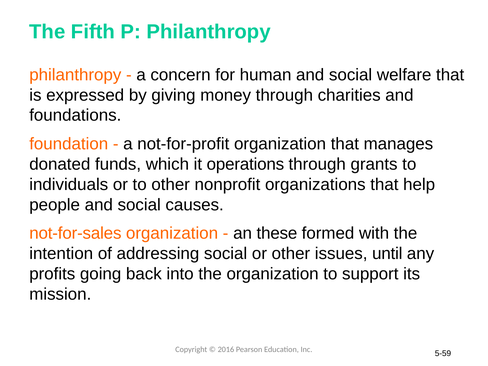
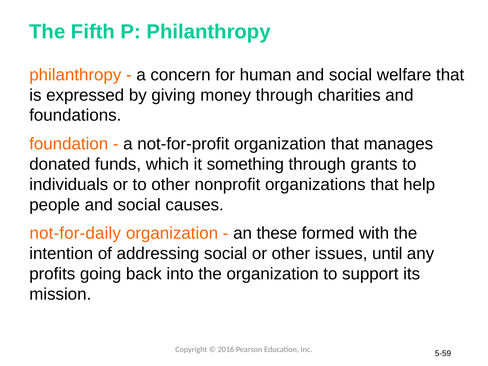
operations: operations -> something
not-for-sales: not-for-sales -> not-for-daily
